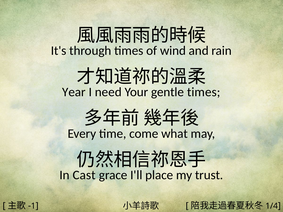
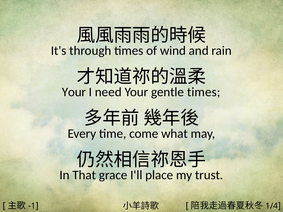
Year at (74, 92): Year -> Your
Cast: Cast -> That
